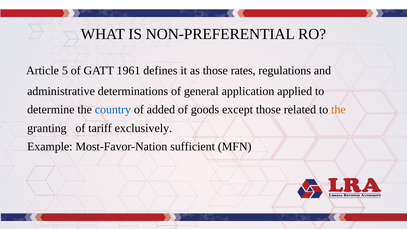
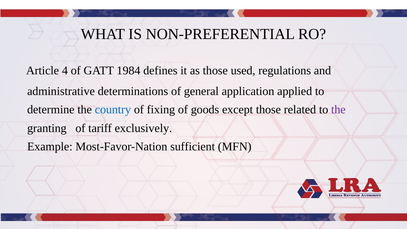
5: 5 -> 4
1961: 1961 -> 1984
rates: rates -> used
added: added -> fixing
the at (338, 110) colour: orange -> purple
